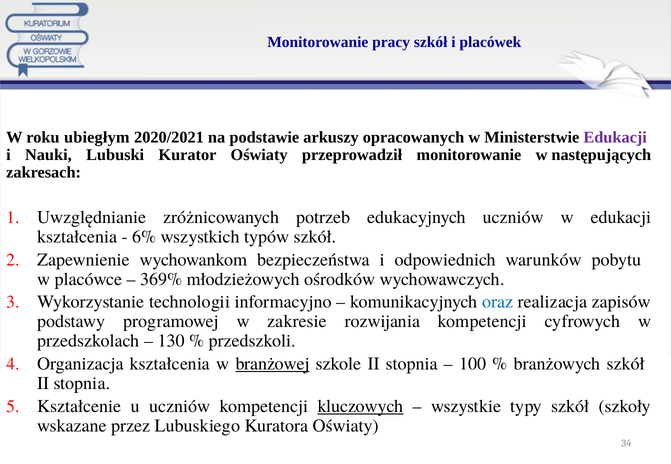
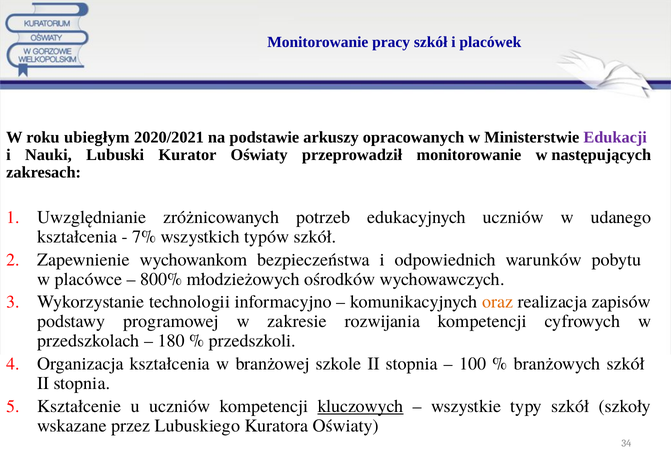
w edukacji: edukacji -> udanego
6%: 6% -> 7%
369%: 369% -> 800%
oraz colour: blue -> orange
130: 130 -> 180
branżowej underline: present -> none
